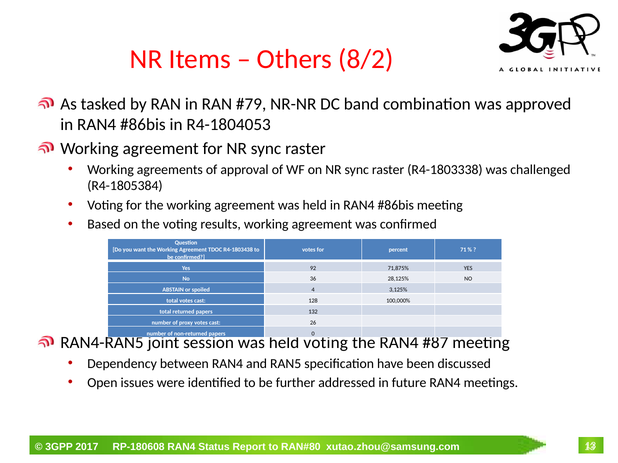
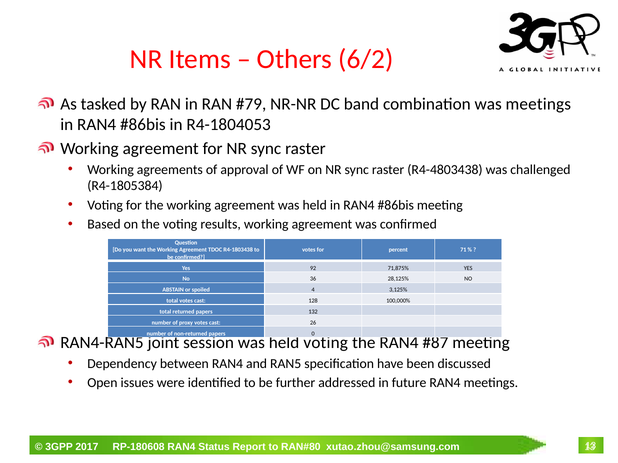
8/2: 8/2 -> 6/2
was approved: approved -> meetings
R4-1803338: R4-1803338 -> R4-4803438
